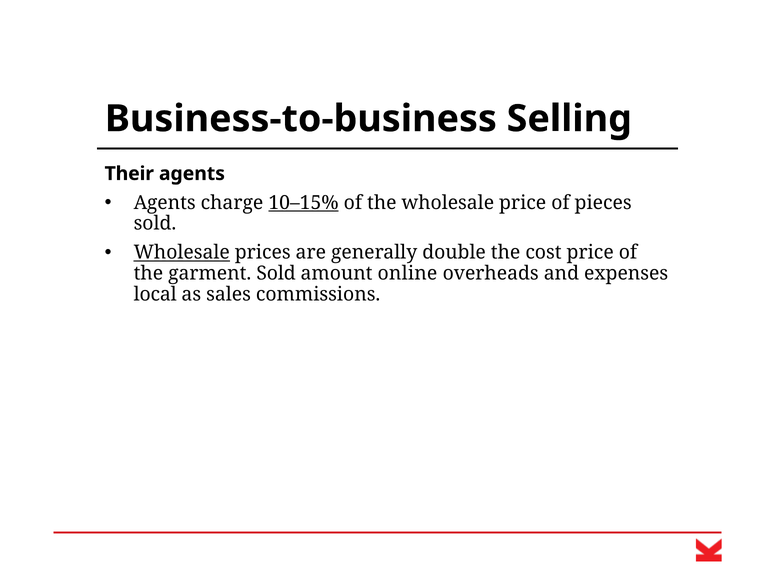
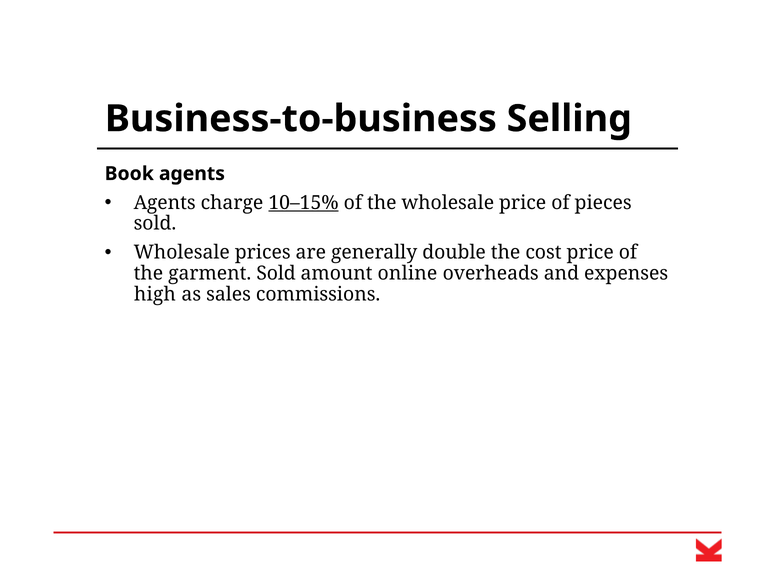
Their: Their -> Book
Wholesale at (182, 253) underline: present -> none
local: local -> high
